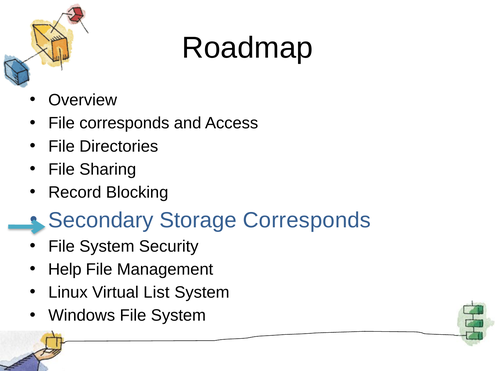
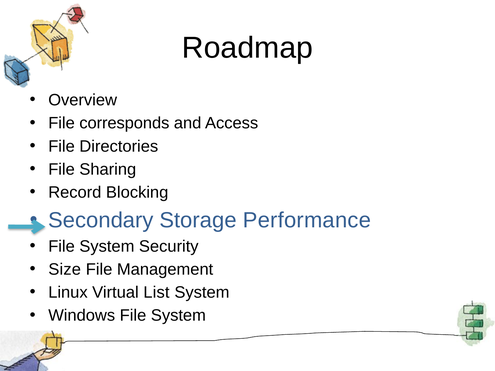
Storage Corresponds: Corresponds -> Performance
Help: Help -> Size
